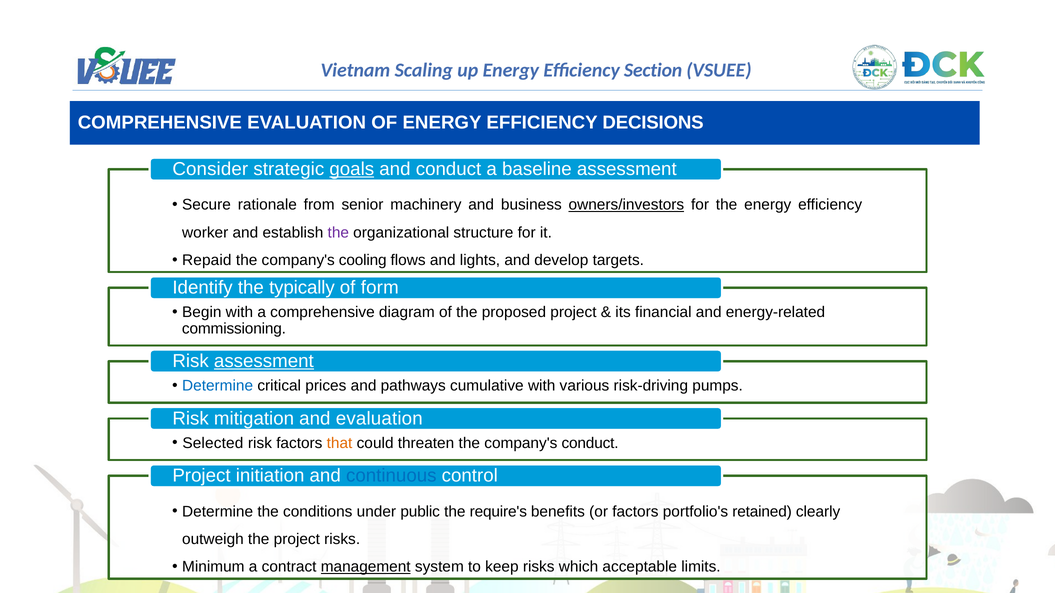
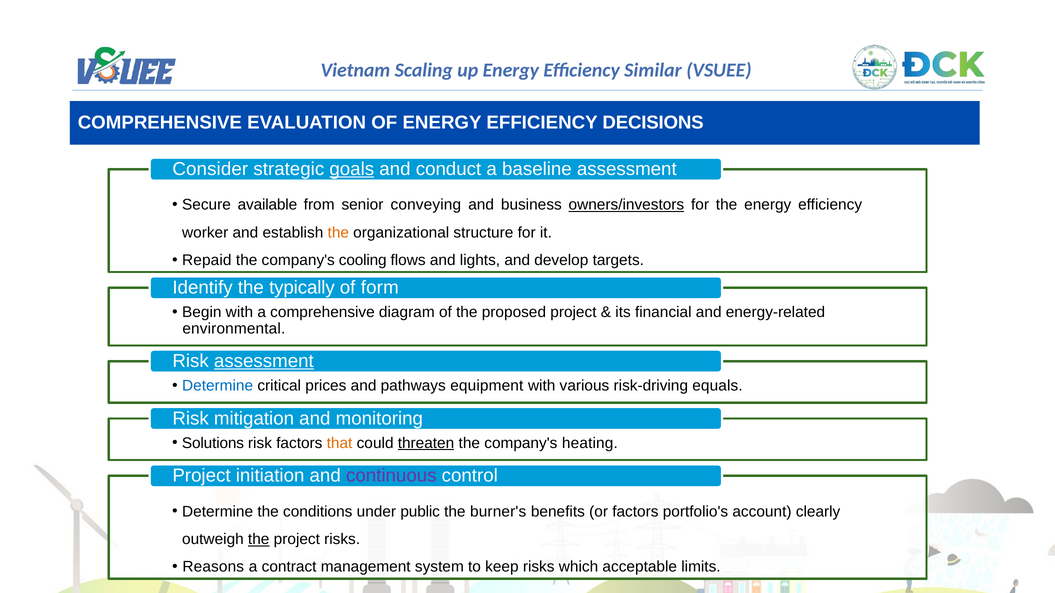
Section: Section -> Similar
rationale: rationale -> available
machinery: machinery -> conveying
the at (338, 233) colour: purple -> orange
commissioning: commissioning -> environmental
cumulative: cumulative -> equipment
pumps: pumps -> equals
and evaluation: evaluation -> monitoring
Selected: Selected -> Solutions
threaten underline: none -> present
company's conduct: conduct -> heating
continuous colour: blue -> purple
require's: require's -> burner's
retained: retained -> account
the at (259, 540) underline: none -> present
Minimum: Minimum -> Reasons
management underline: present -> none
